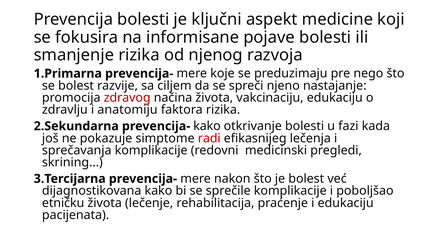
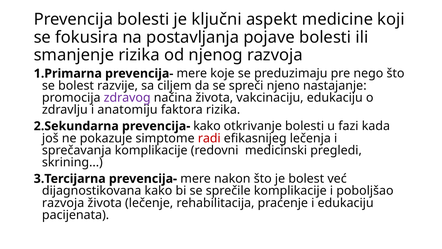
informisane: informisane -> postavljanja
zdravog colour: red -> purple
etničku at (63, 203): etničku -> razvoja
